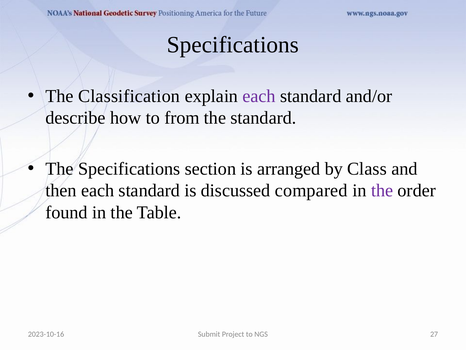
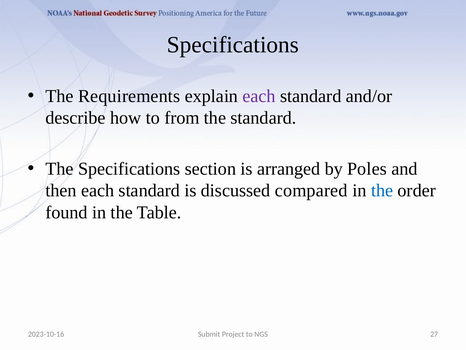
Classification: Classification -> Requirements
Class: Class -> Poles
the at (382, 190) colour: purple -> blue
